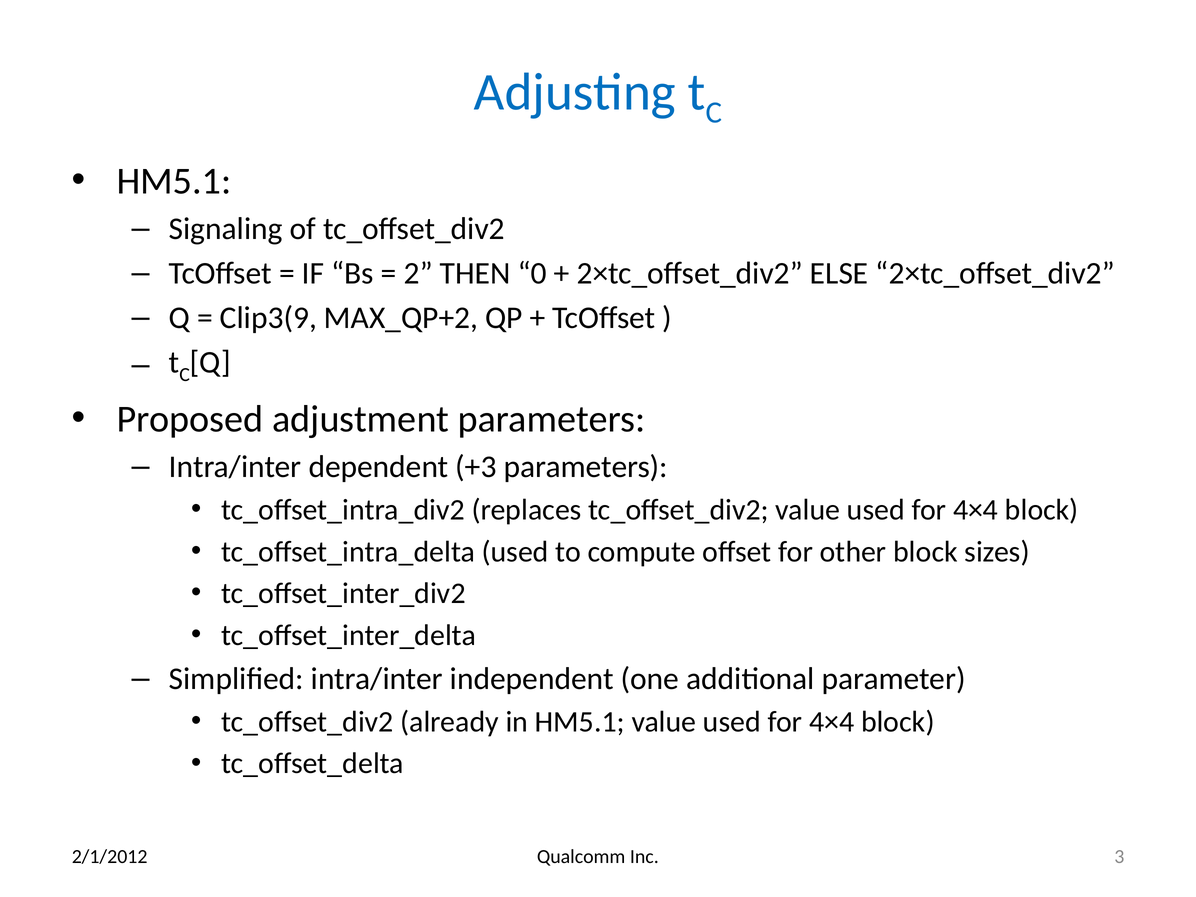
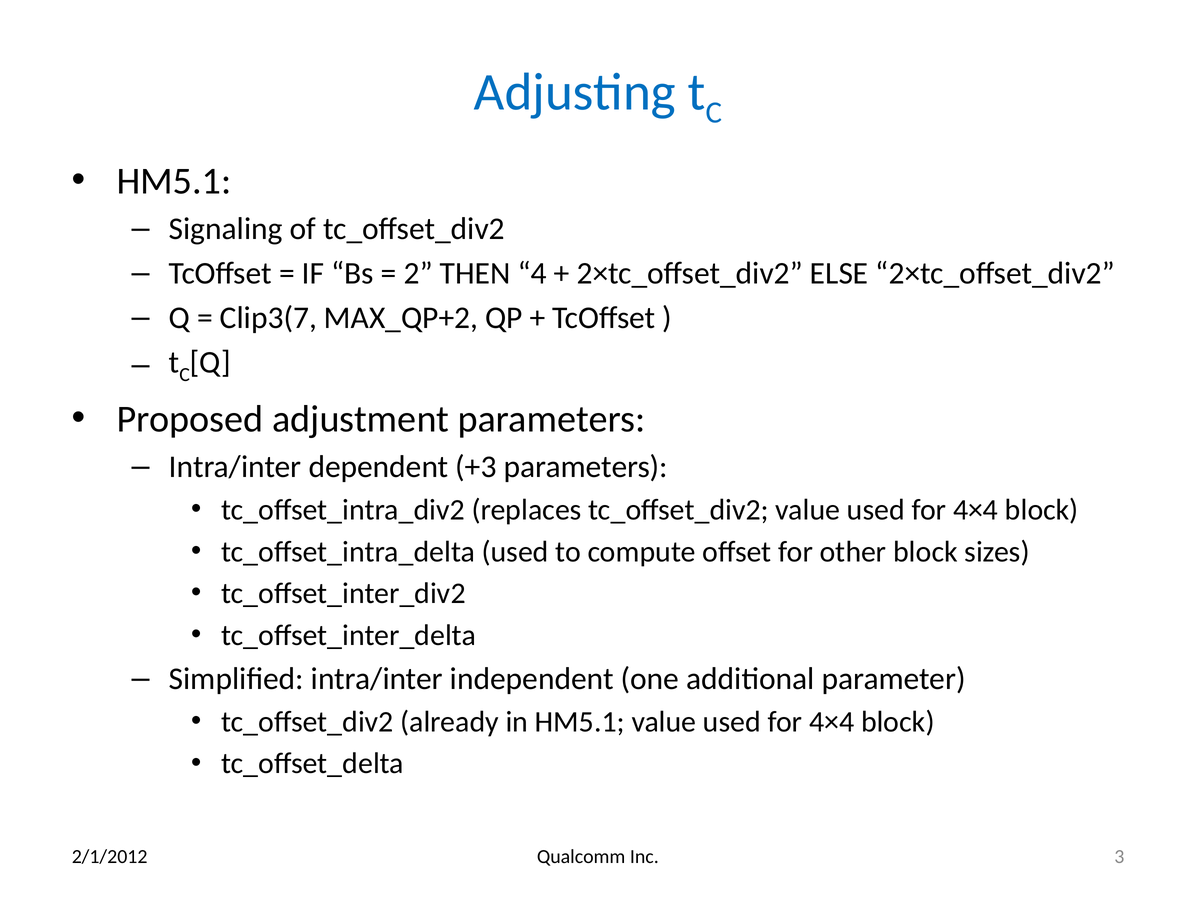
0: 0 -> 4
Clip3(9: Clip3(9 -> Clip3(7
